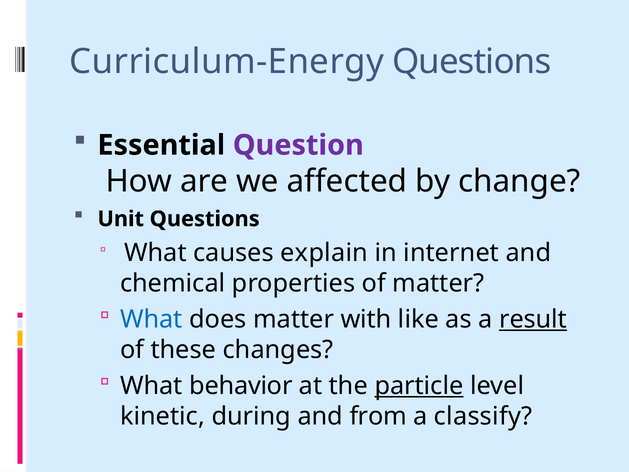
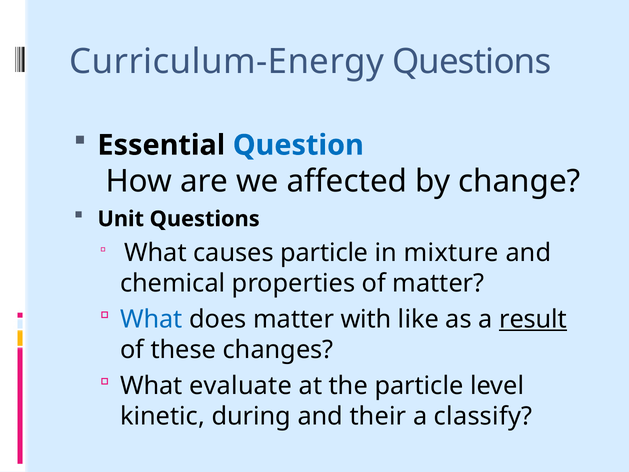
Question colour: purple -> blue
causes explain: explain -> particle
internet: internet -> mixture
behavior: behavior -> evaluate
particle at (419, 386) underline: present -> none
from: from -> their
